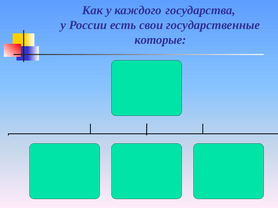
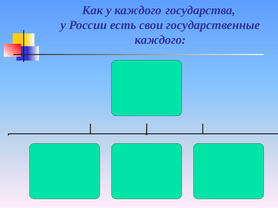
которые at (160, 40): которые -> каждого
